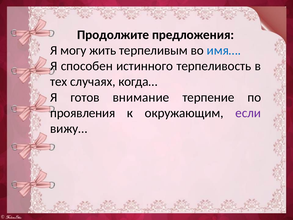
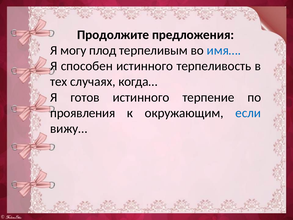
жить: жить -> плод
готов внимание: внимание -> истинного
если colour: purple -> blue
